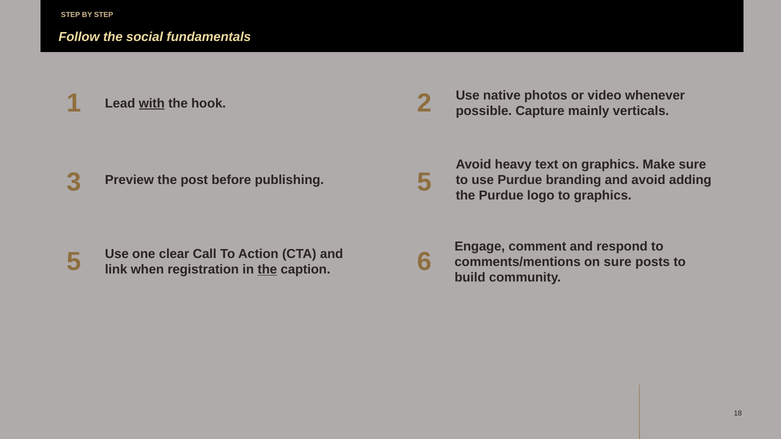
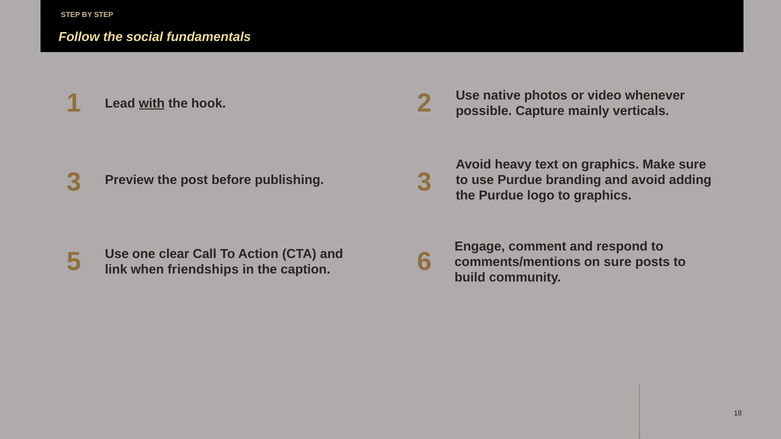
publishing 5: 5 -> 3
registration: registration -> friendships
the at (267, 270) underline: present -> none
